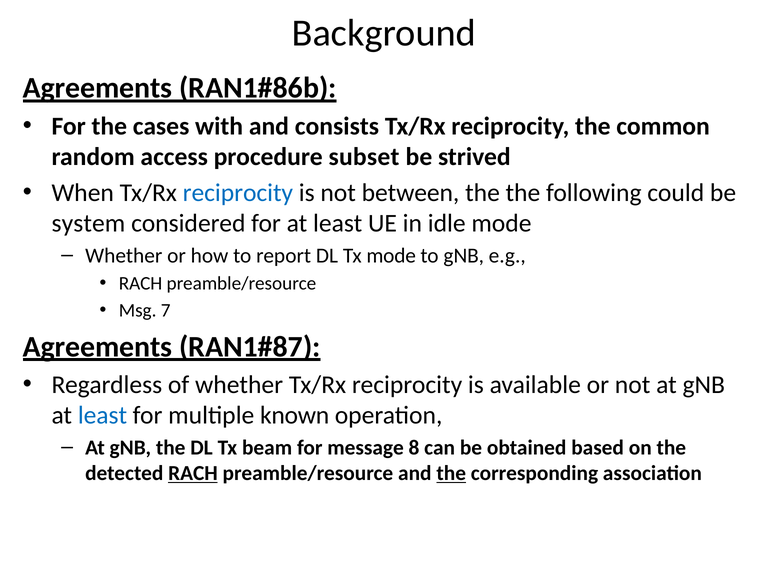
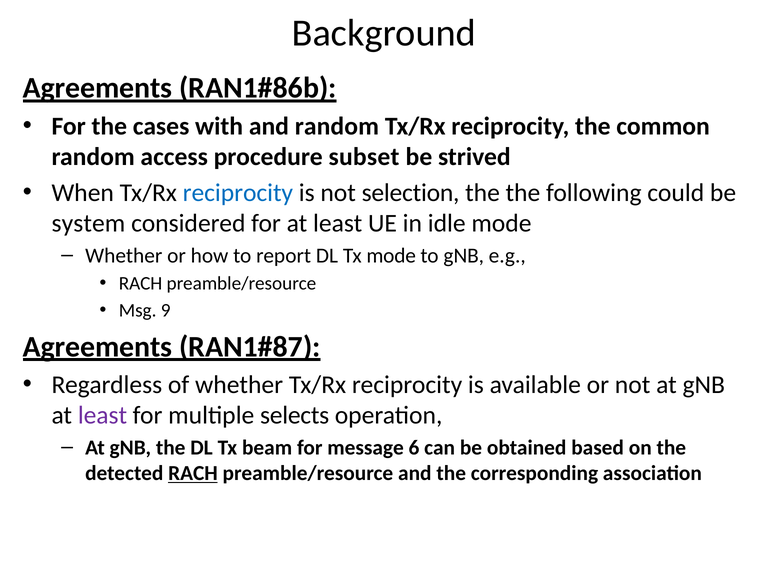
and consists: consists -> random
between: between -> selection
7: 7 -> 9
least at (102, 415) colour: blue -> purple
known: known -> selects
8: 8 -> 6
the at (451, 473) underline: present -> none
